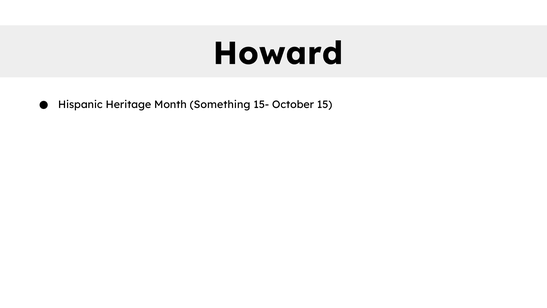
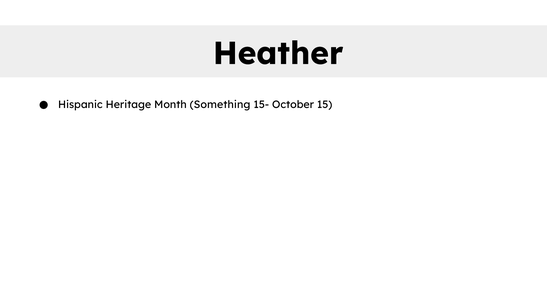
Howard: Howard -> Heather
